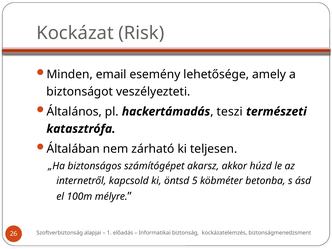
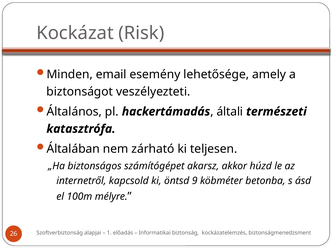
teszi: teszi -> általi
5: 5 -> 9
